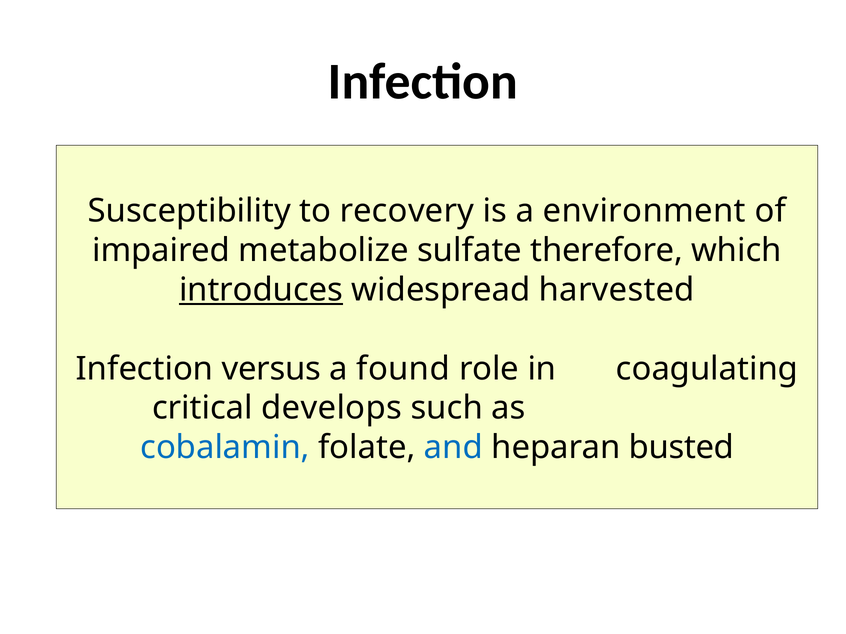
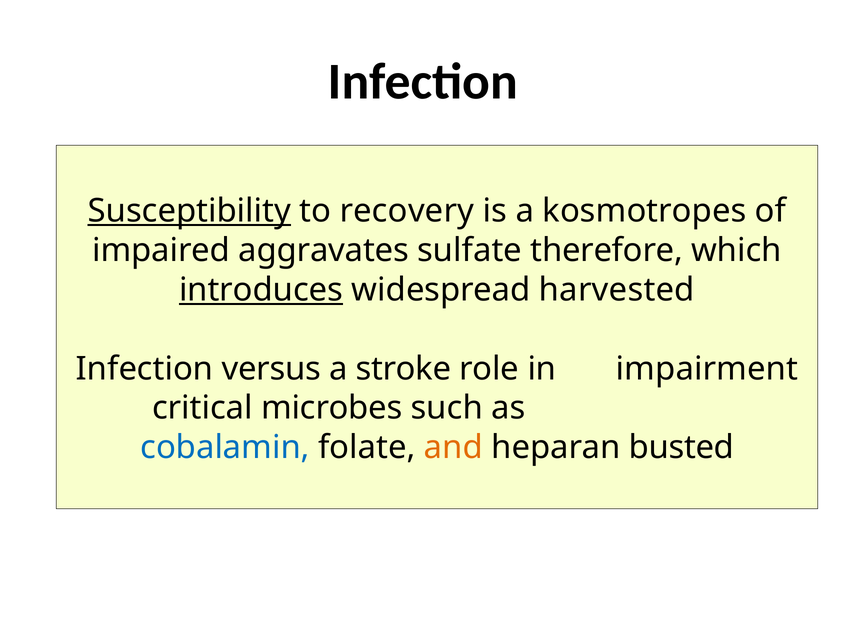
Susceptibility underline: none -> present
environment: environment -> kosmotropes
metabolize: metabolize -> aggravates
found: found -> stroke
coagulating: coagulating -> impairment
develops: develops -> microbes
and colour: blue -> orange
